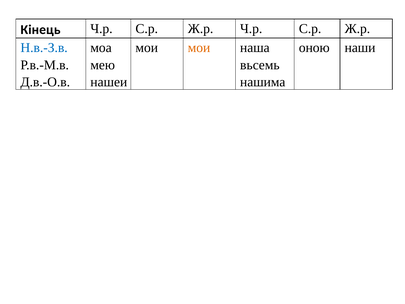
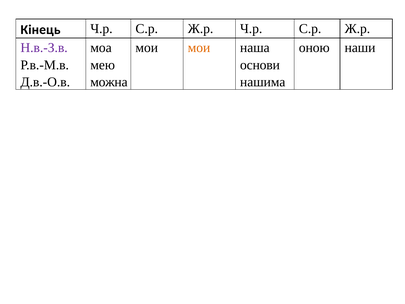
Н.в.-З.в colour: blue -> purple
вьсемь: вьсемь -> основи
нашеи: нашеи -> можна
